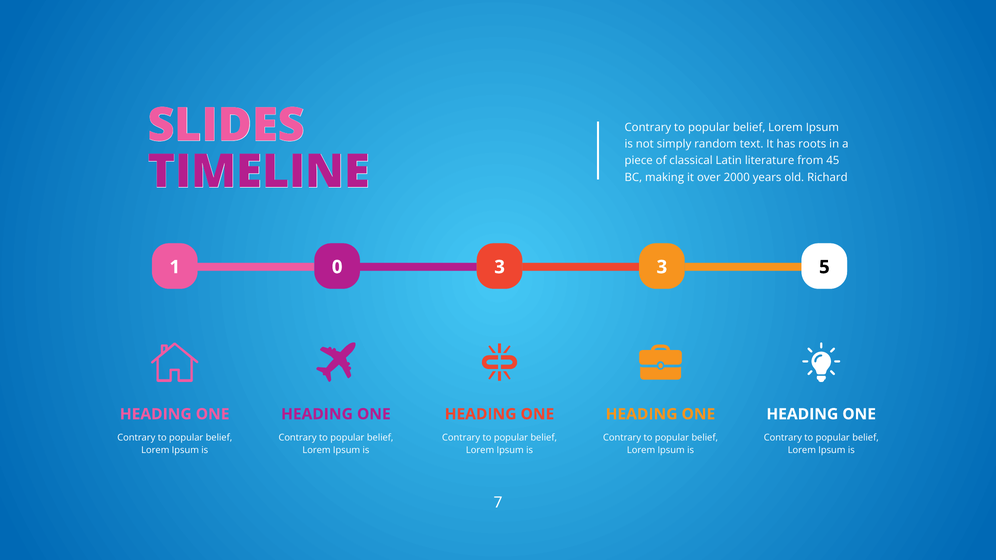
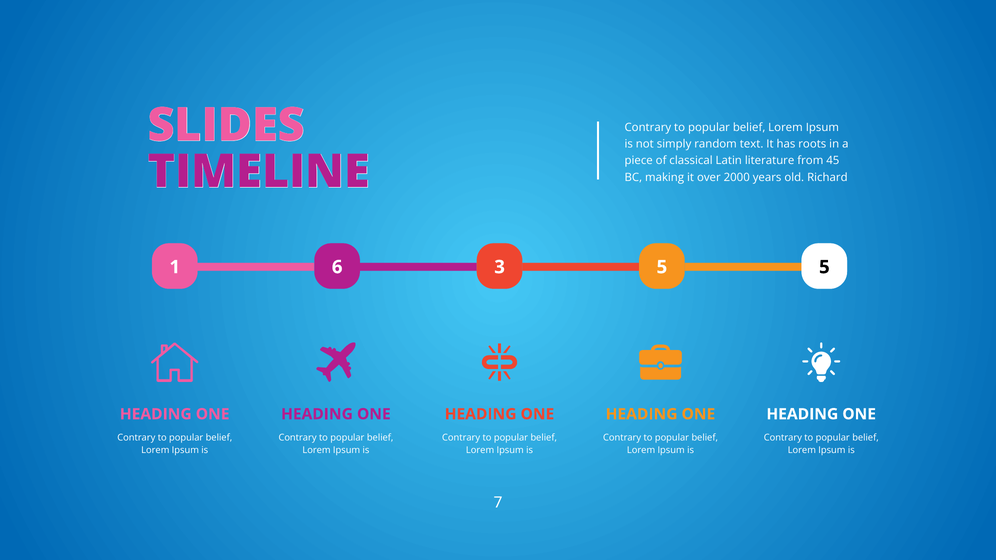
0: 0 -> 6
3 3: 3 -> 5
